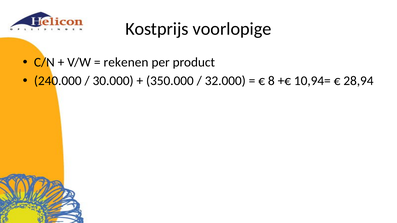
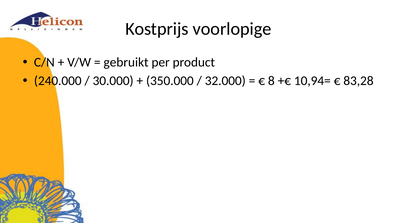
rekenen: rekenen -> gebruikt
28,94: 28,94 -> 83,28
